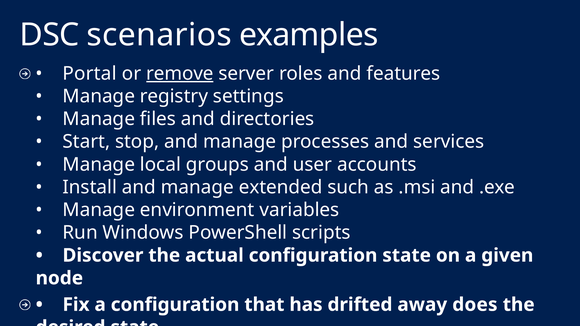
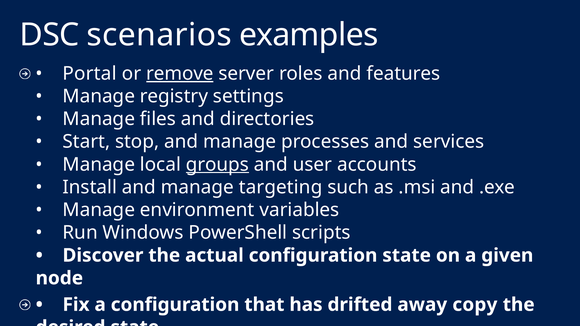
groups underline: none -> present
extended: extended -> targeting
does: does -> copy
